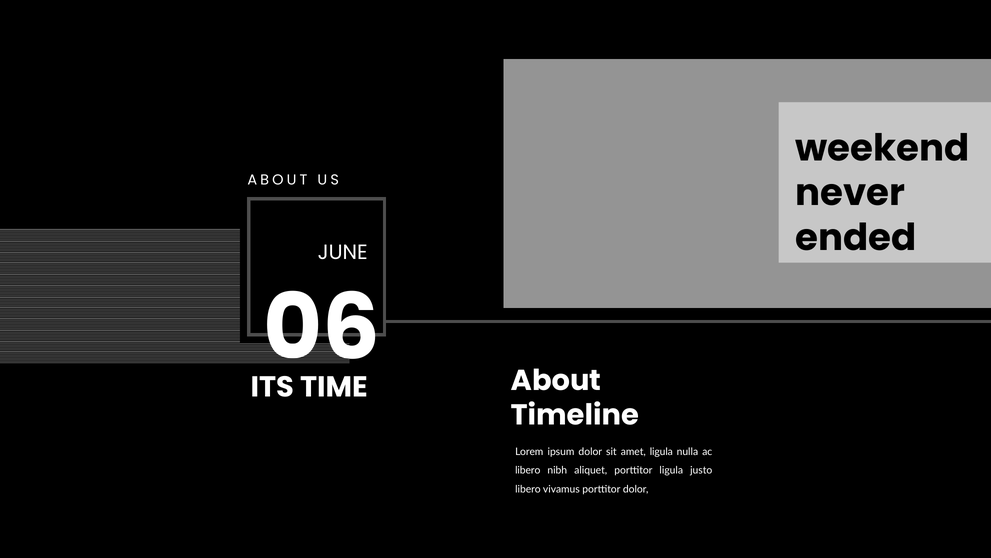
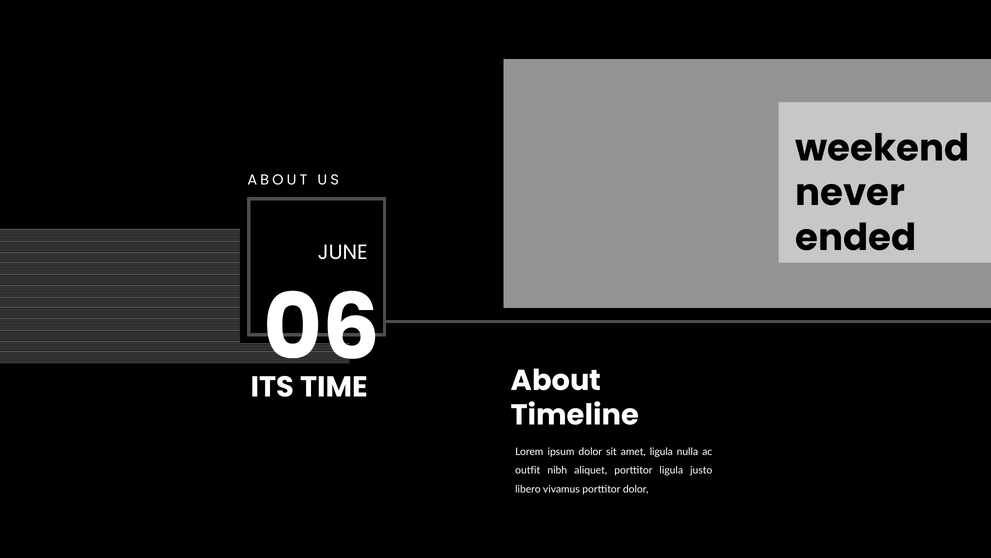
libero at (528, 470): libero -> outfit
